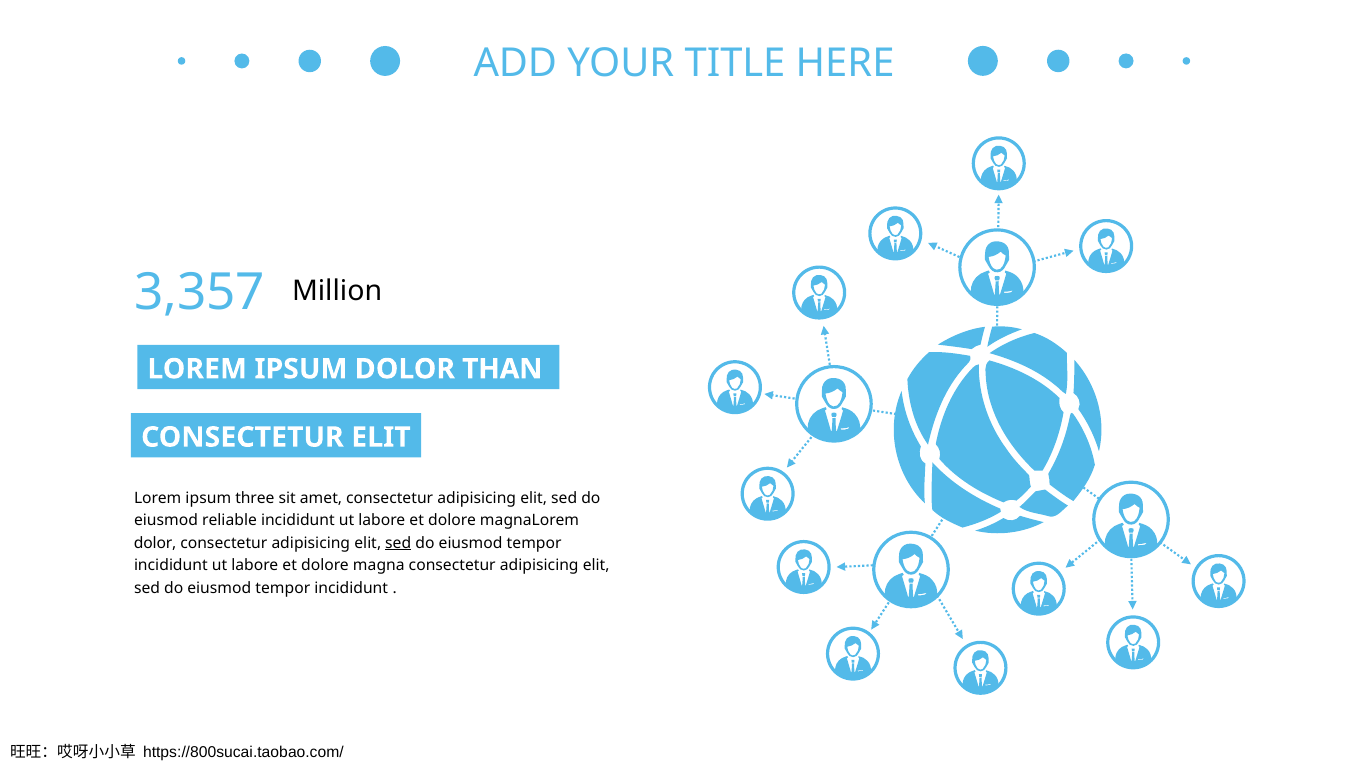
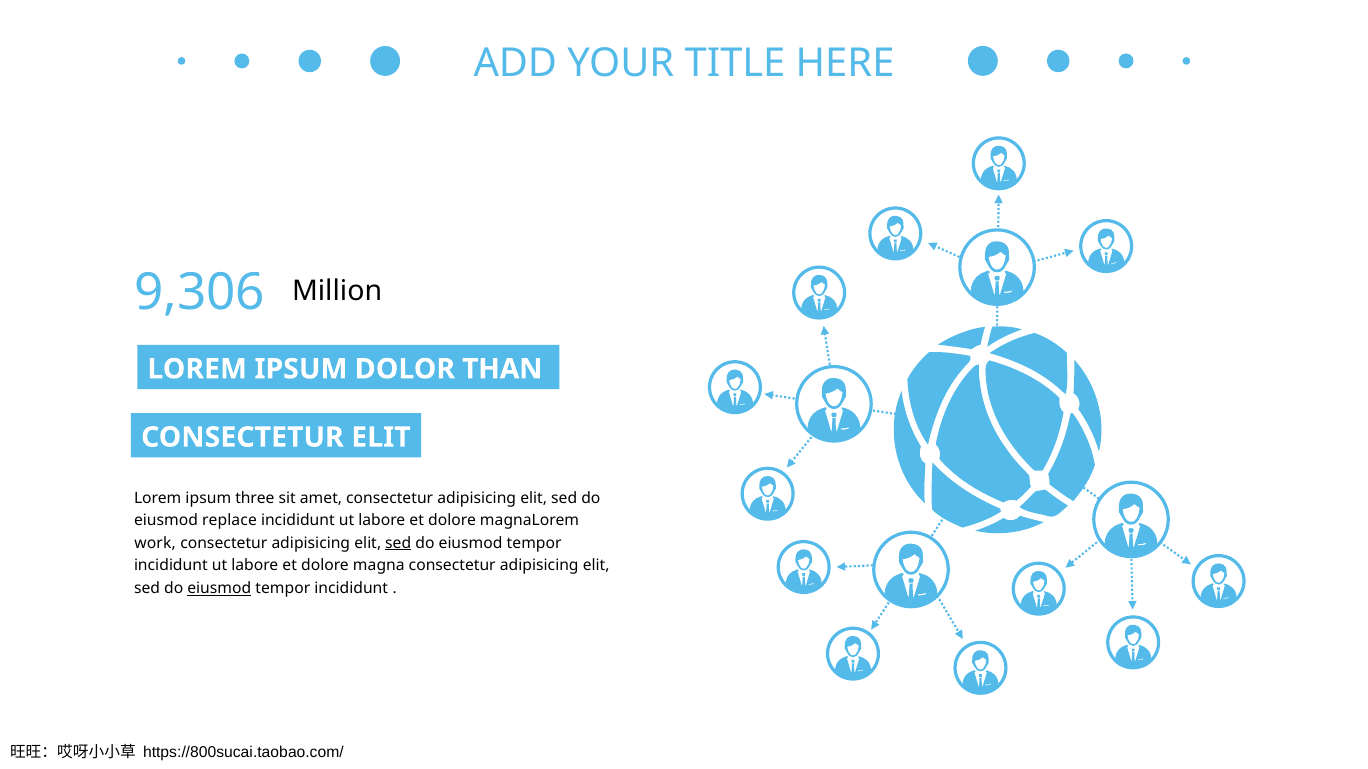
3,357: 3,357 -> 9,306
reliable: reliable -> replace
dolor at (155, 544): dolor -> work
eiusmod at (219, 589) underline: none -> present
